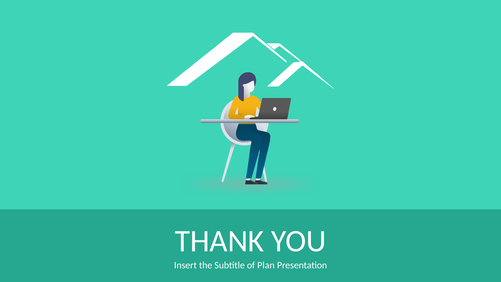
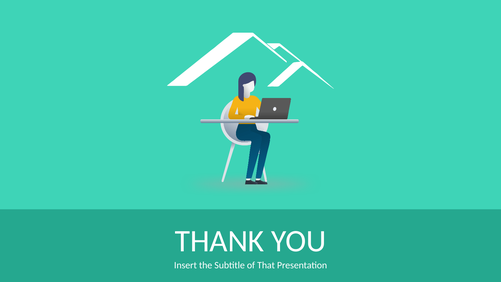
Plan: Plan -> That
